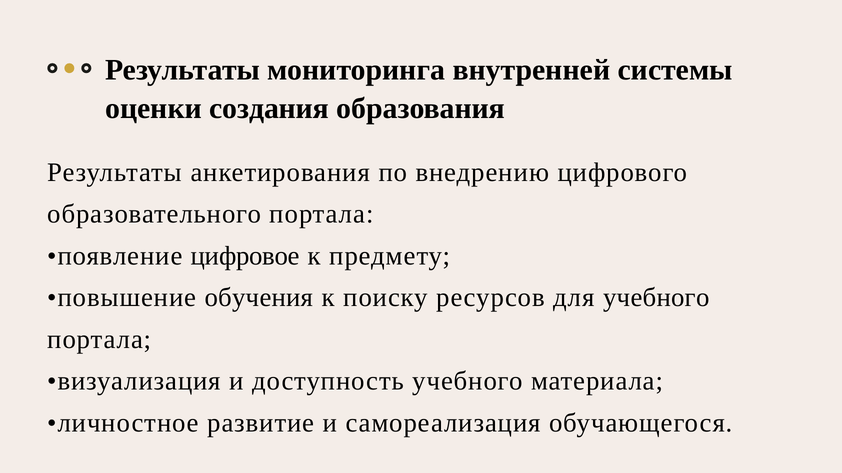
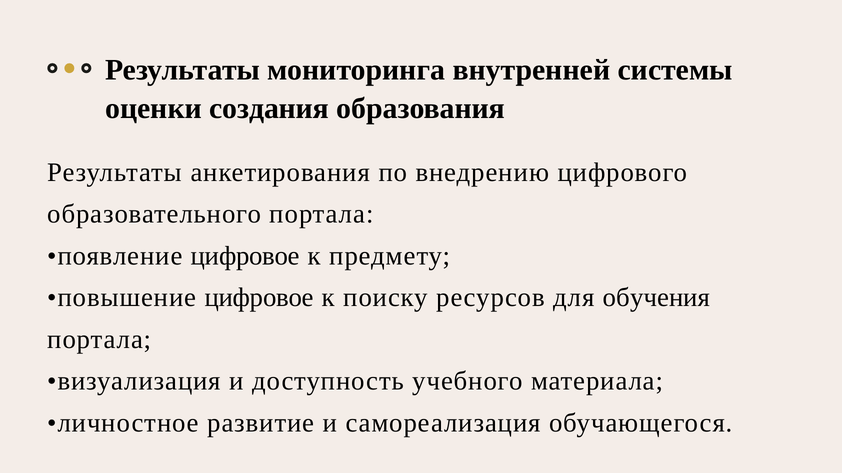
повышение обучения: обучения -> цифровое
для учебного: учебного -> обучения
